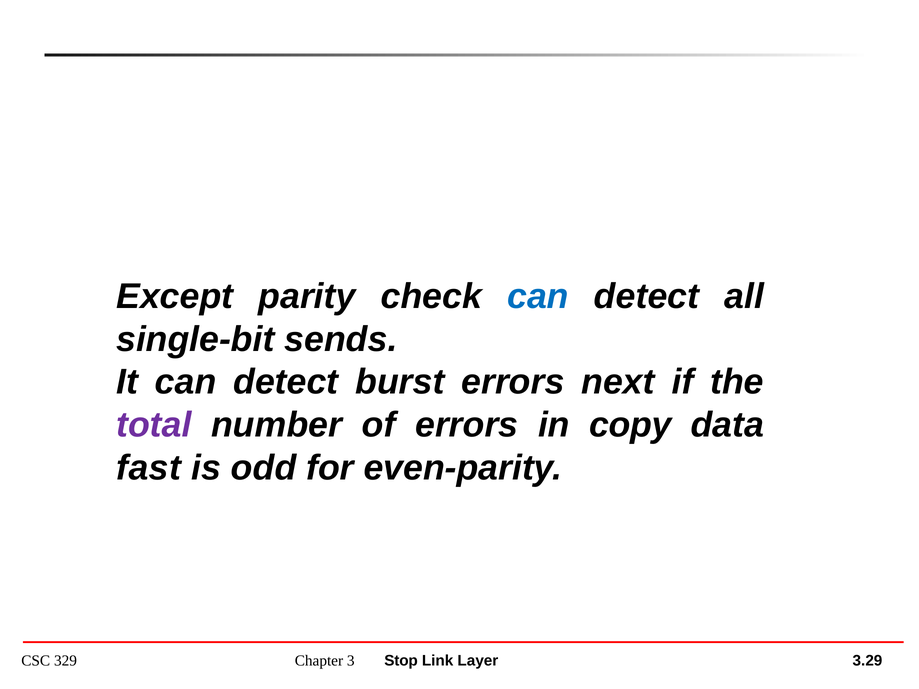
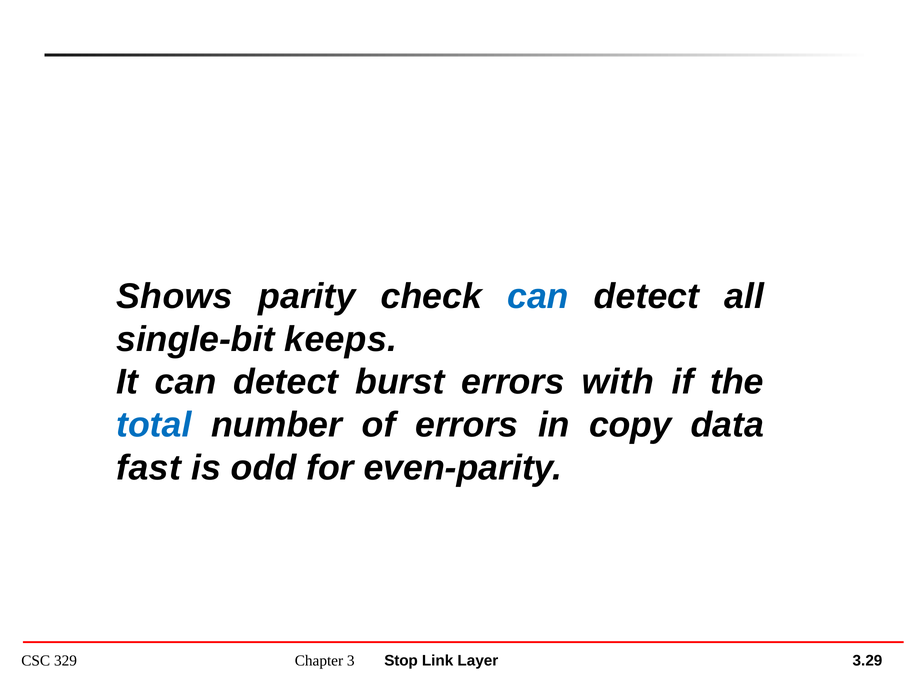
Except: Except -> Shows
sends: sends -> keeps
next: next -> with
total colour: purple -> blue
